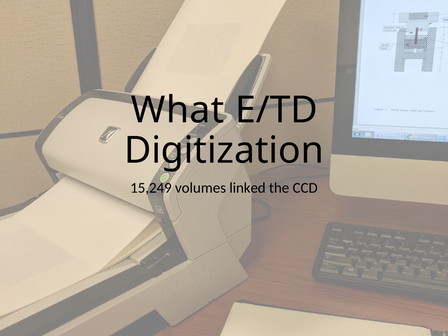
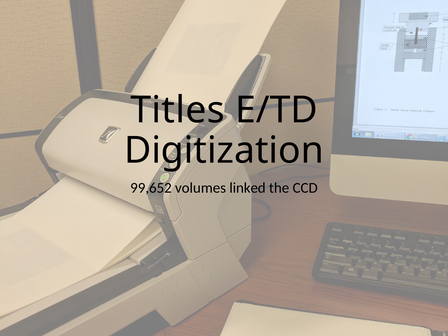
What: What -> Titles
15,249: 15,249 -> 99,652
